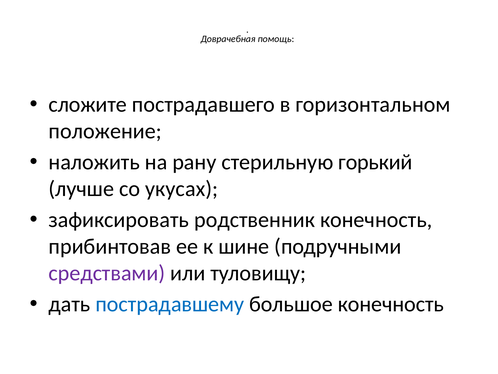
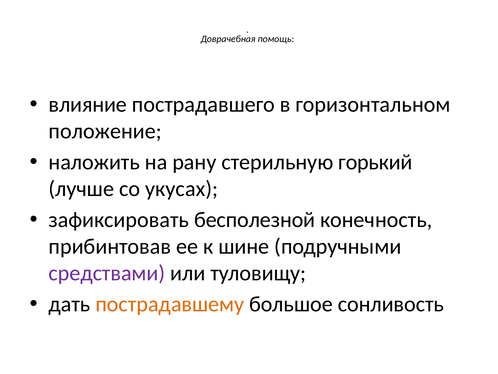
сложите: сложите -> влияние
родственник: родственник -> бесполезной
пострадавшему colour: blue -> orange
большое конечность: конечность -> сонливость
